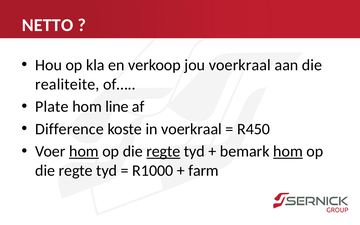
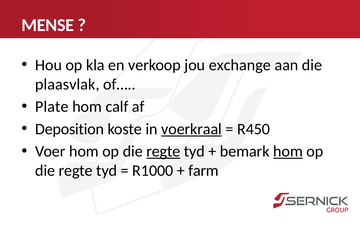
NETTO: NETTO -> MENSE
jou voerkraal: voerkraal -> exchange
realiteite: realiteite -> plaasvlak
line: line -> calf
Difference: Difference -> Deposition
voerkraal at (192, 129) underline: none -> present
hom at (84, 151) underline: present -> none
